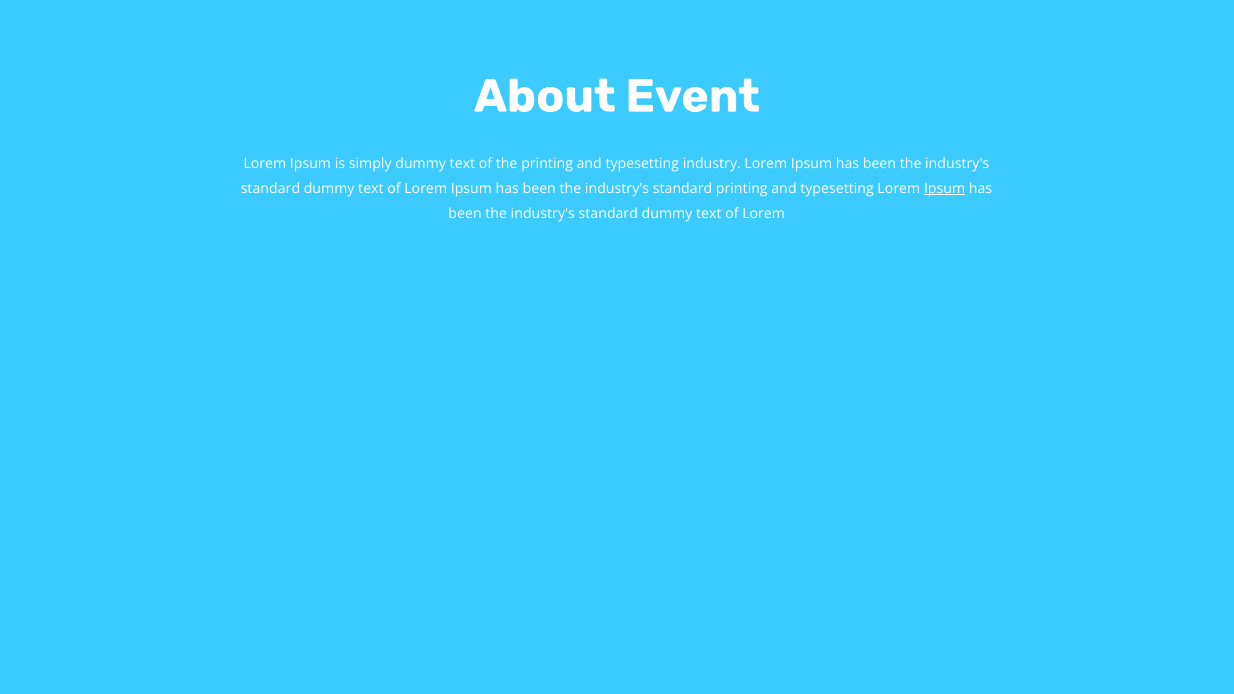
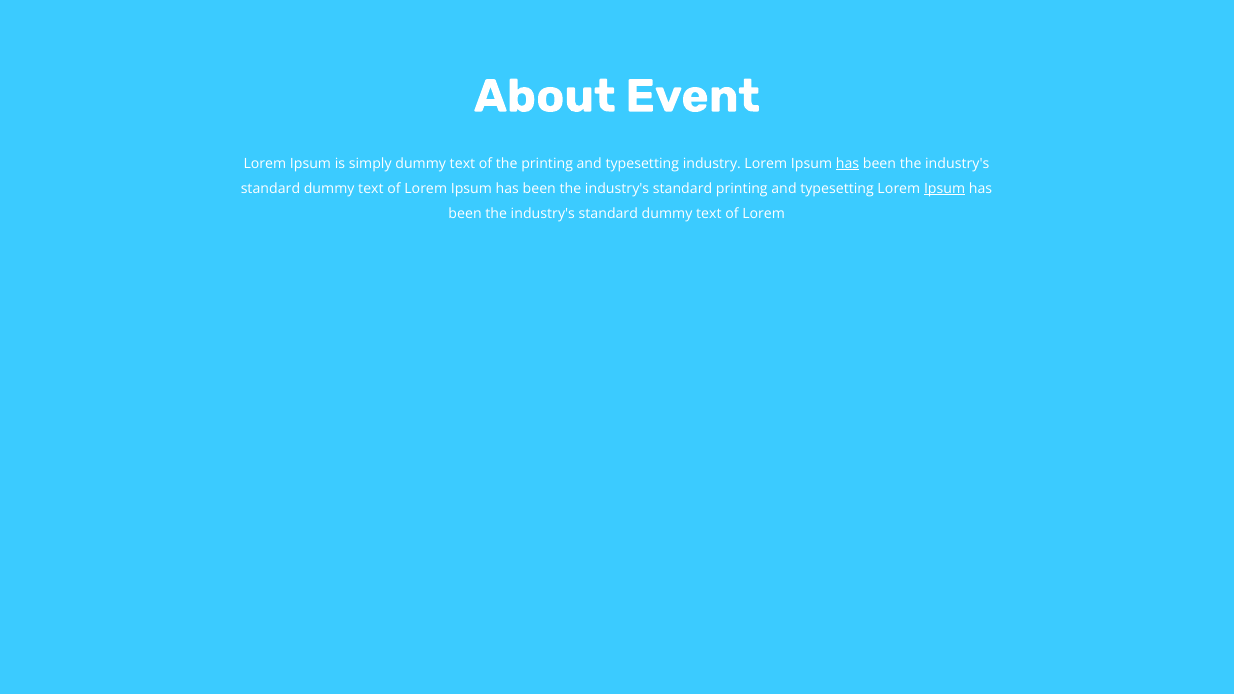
has at (847, 163) underline: none -> present
